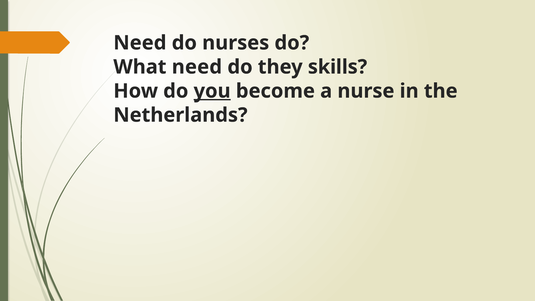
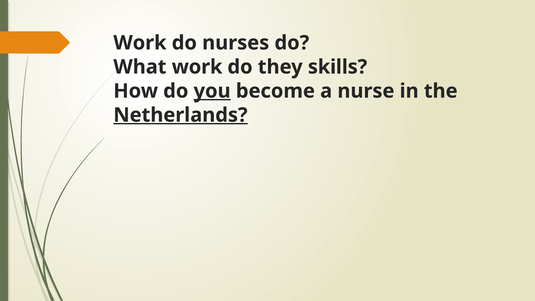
Need at (140, 43): Need -> Work
What need: need -> work
Netherlands underline: none -> present
